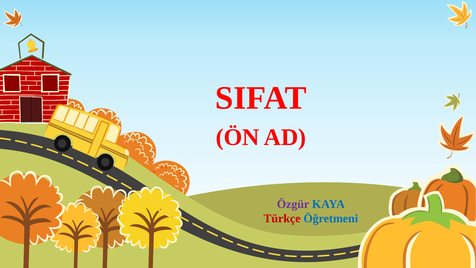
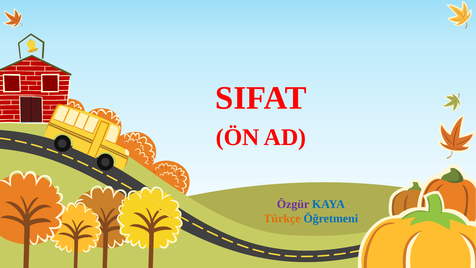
Türkçe colour: red -> orange
